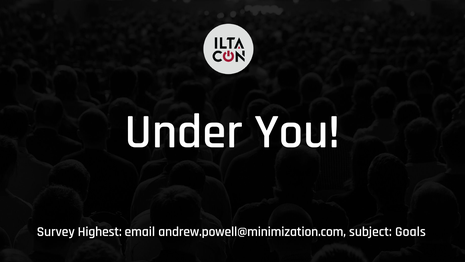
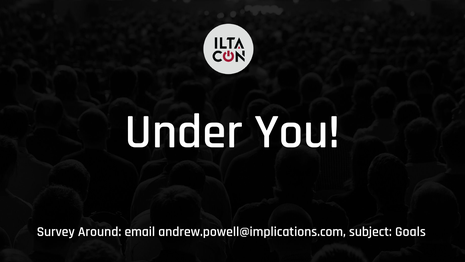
Highest: Highest -> Around
andrew.powell@minimization.com: andrew.powell@minimization.com -> andrew.powell@implications.com
